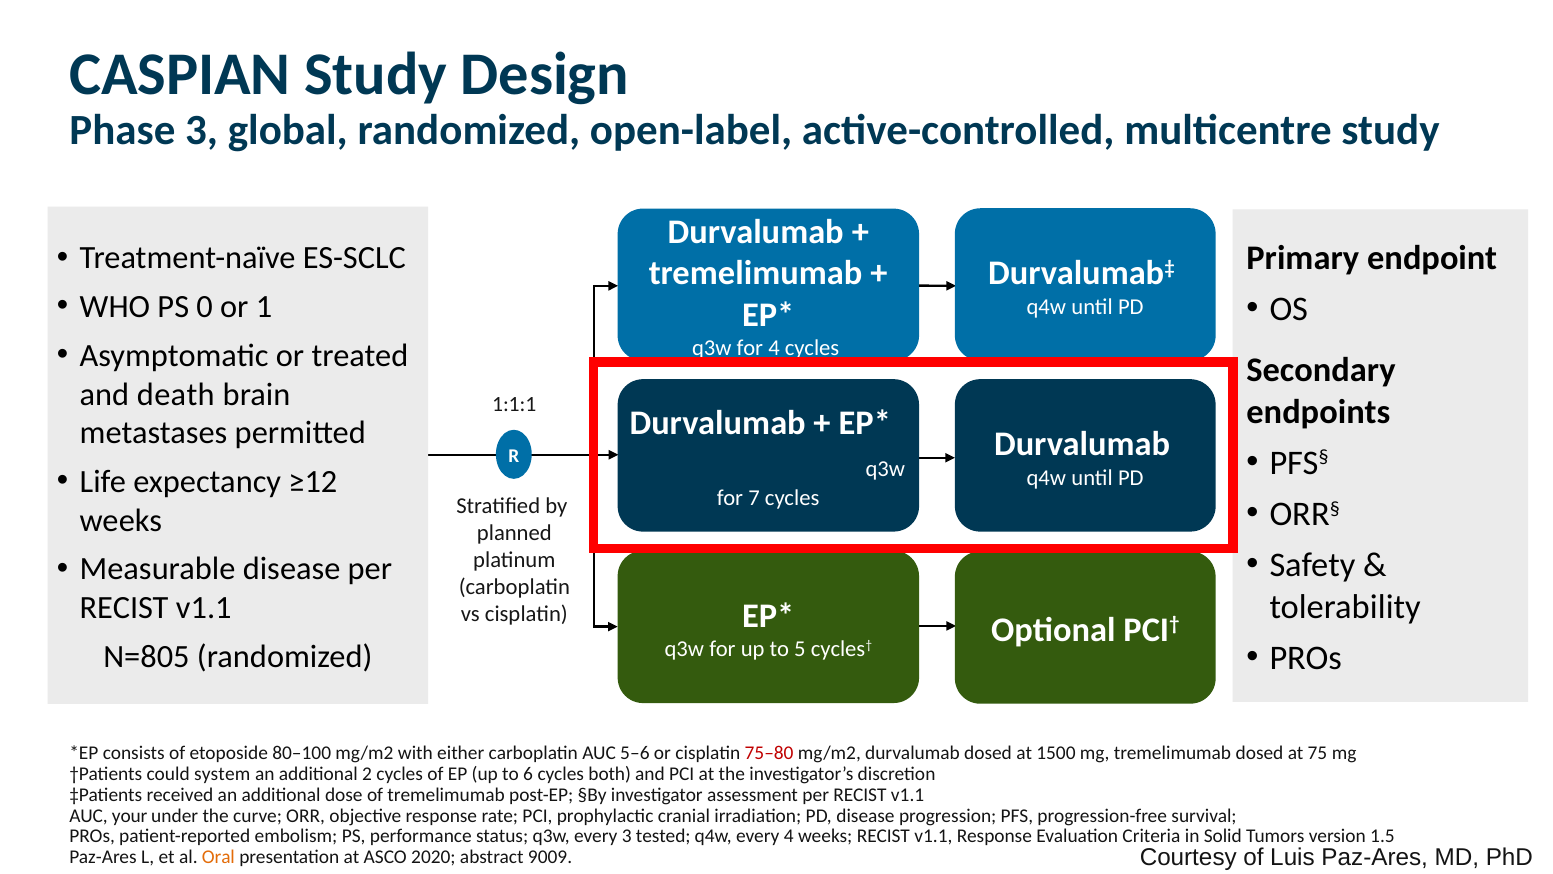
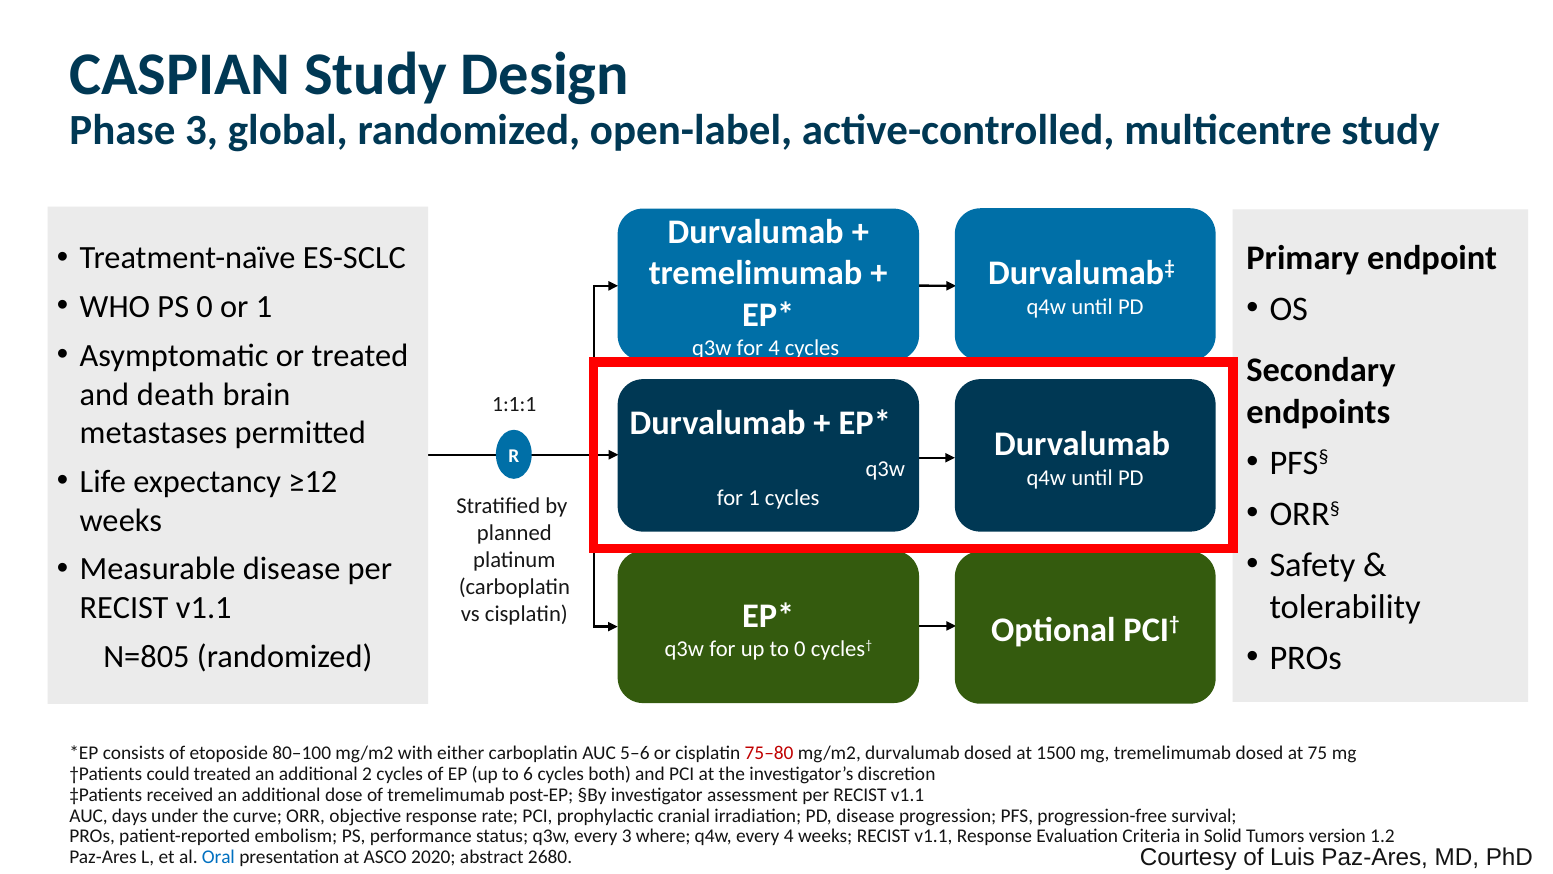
for 7: 7 -> 1
to 5: 5 -> 0
could system: system -> treated
your: your -> days
tested: tested -> where
1.5: 1.5 -> 1.2
Oral colour: orange -> blue
9009: 9009 -> 2680
